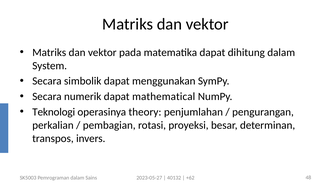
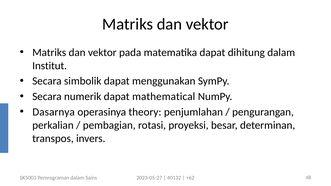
System: System -> Institut
Teknologi: Teknologi -> Dasarnya
